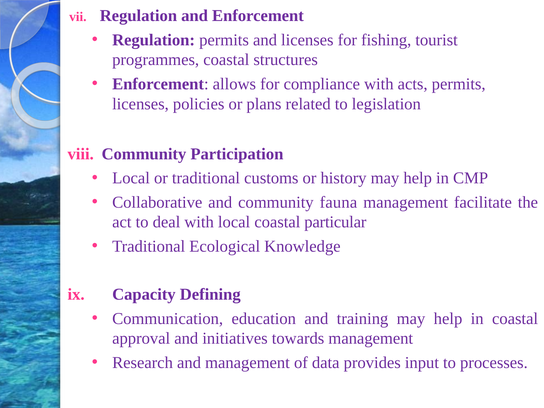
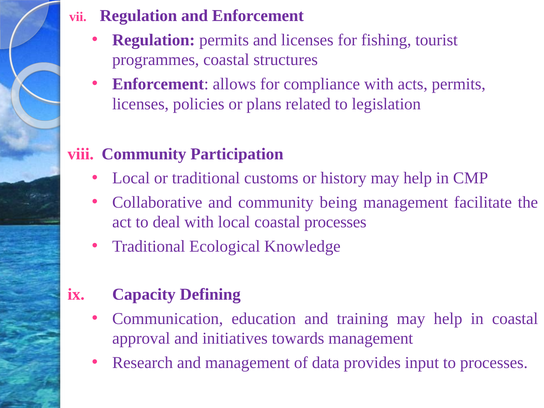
fauna: fauna -> being
coastal particular: particular -> processes
